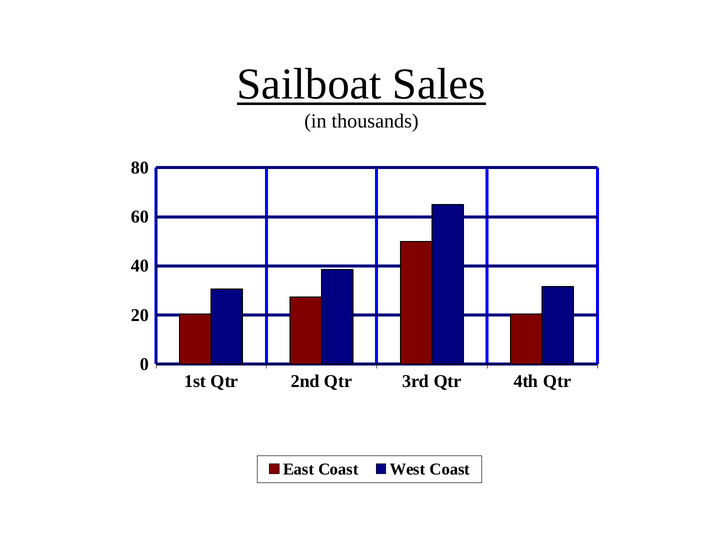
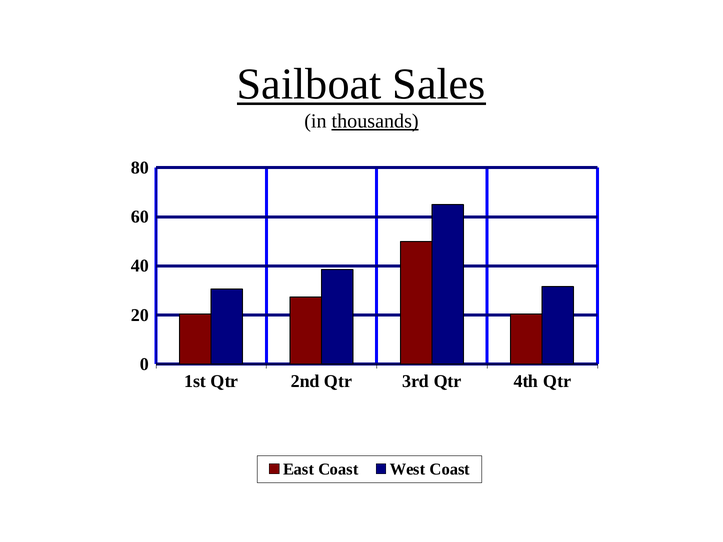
thousands underline: none -> present
